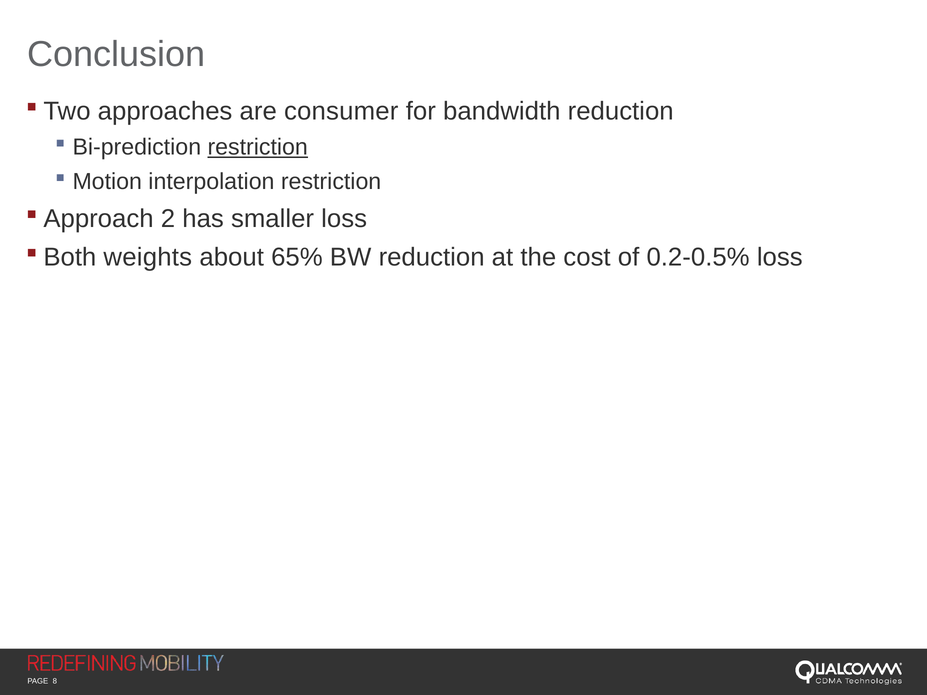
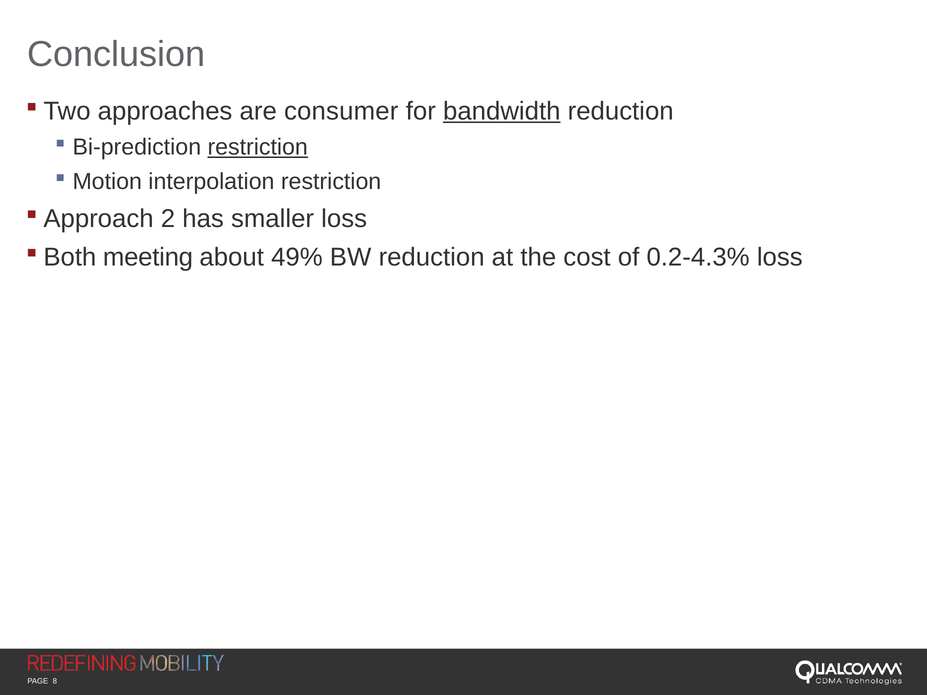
bandwidth underline: none -> present
weights: weights -> meeting
65%: 65% -> 49%
0.2-0.5%: 0.2-0.5% -> 0.2-4.3%
